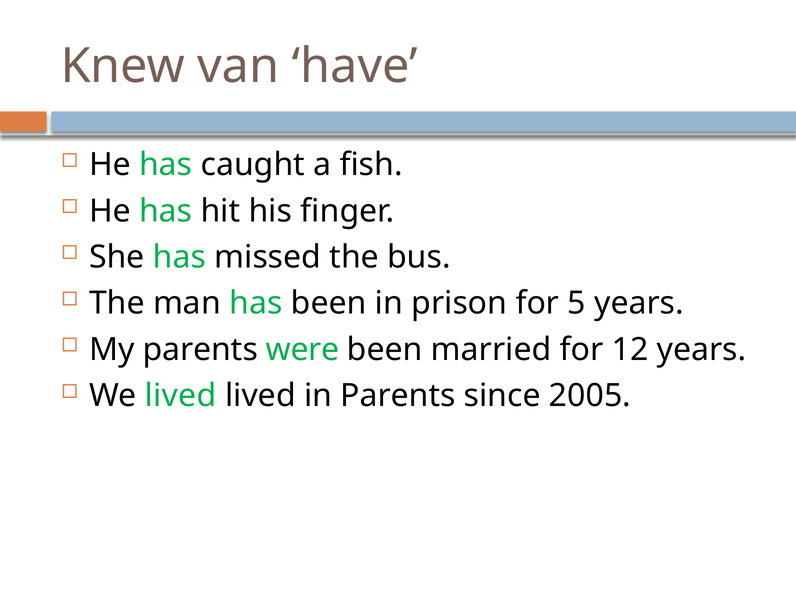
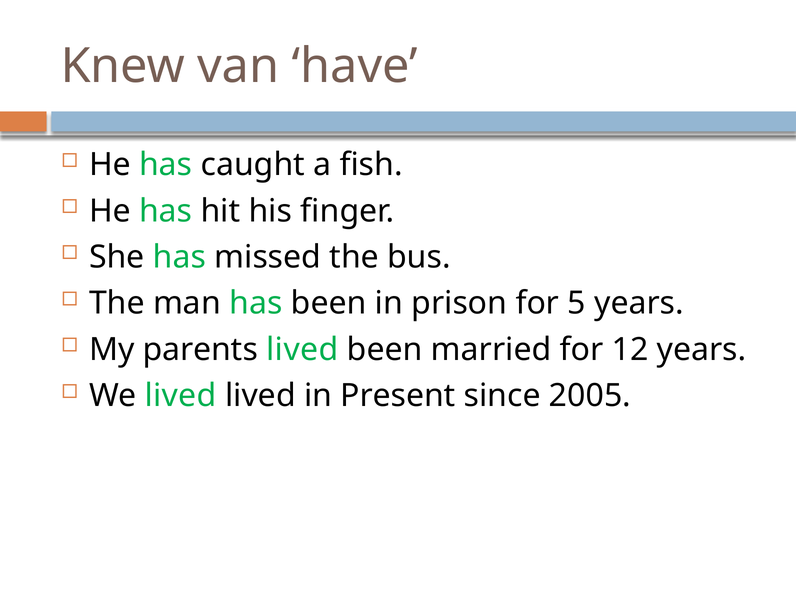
parents were: were -> lived
in Parents: Parents -> Present
